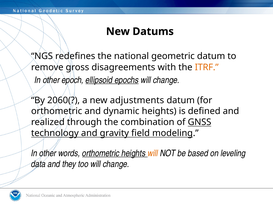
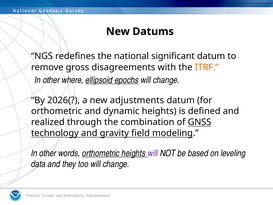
geometric: geometric -> significant
epoch: epoch -> where
2060(: 2060( -> 2026(
will at (153, 153) colour: orange -> purple
